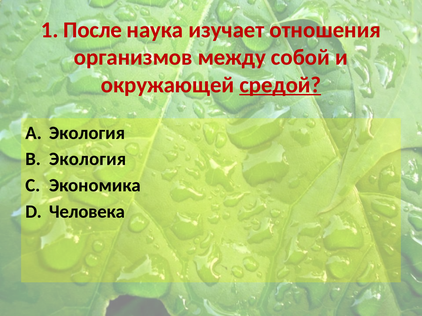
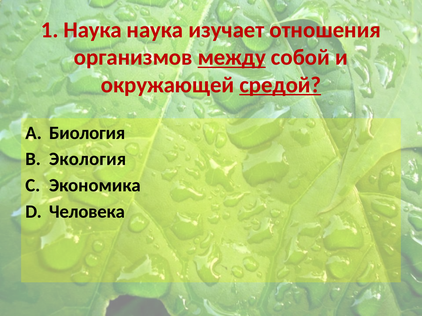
1 После: После -> Наука
между underline: none -> present
Экология at (87, 133): Экология -> Биология
